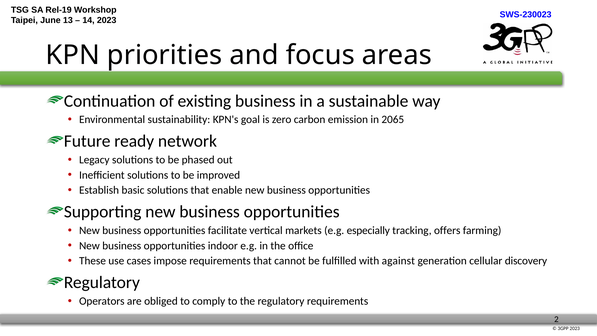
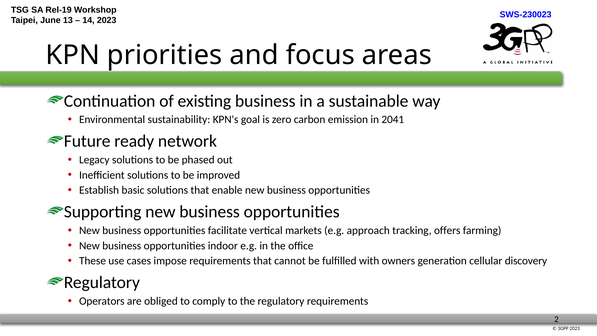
2065: 2065 -> 2041
especially: especially -> approach
against: against -> owners
